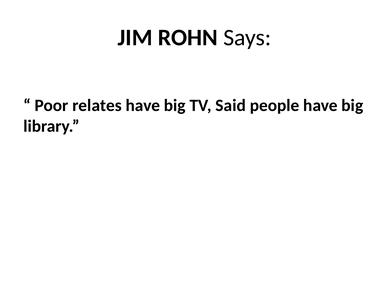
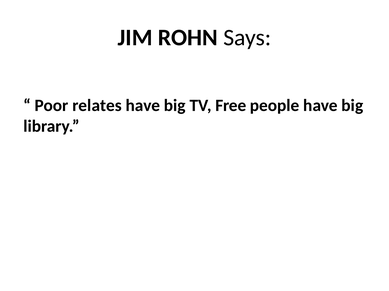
Said: Said -> Free
